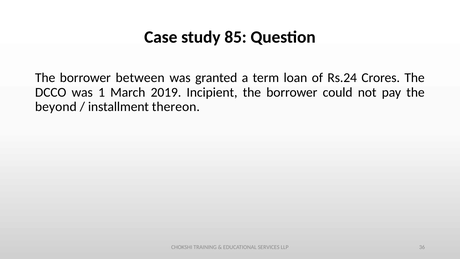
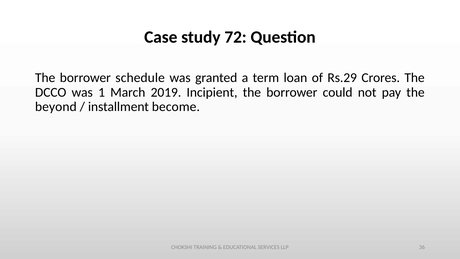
85: 85 -> 72
between: between -> schedule
Rs.24: Rs.24 -> Rs.29
thereon: thereon -> become
